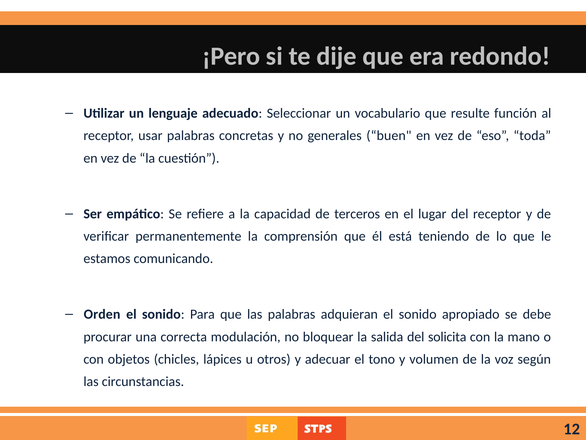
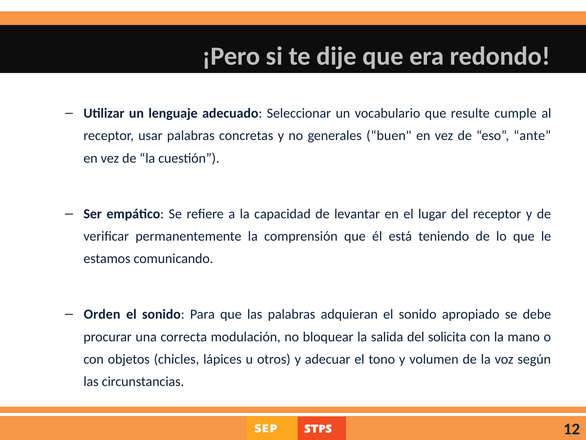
función: función -> cumple
toda: toda -> ante
terceros: terceros -> levantar
